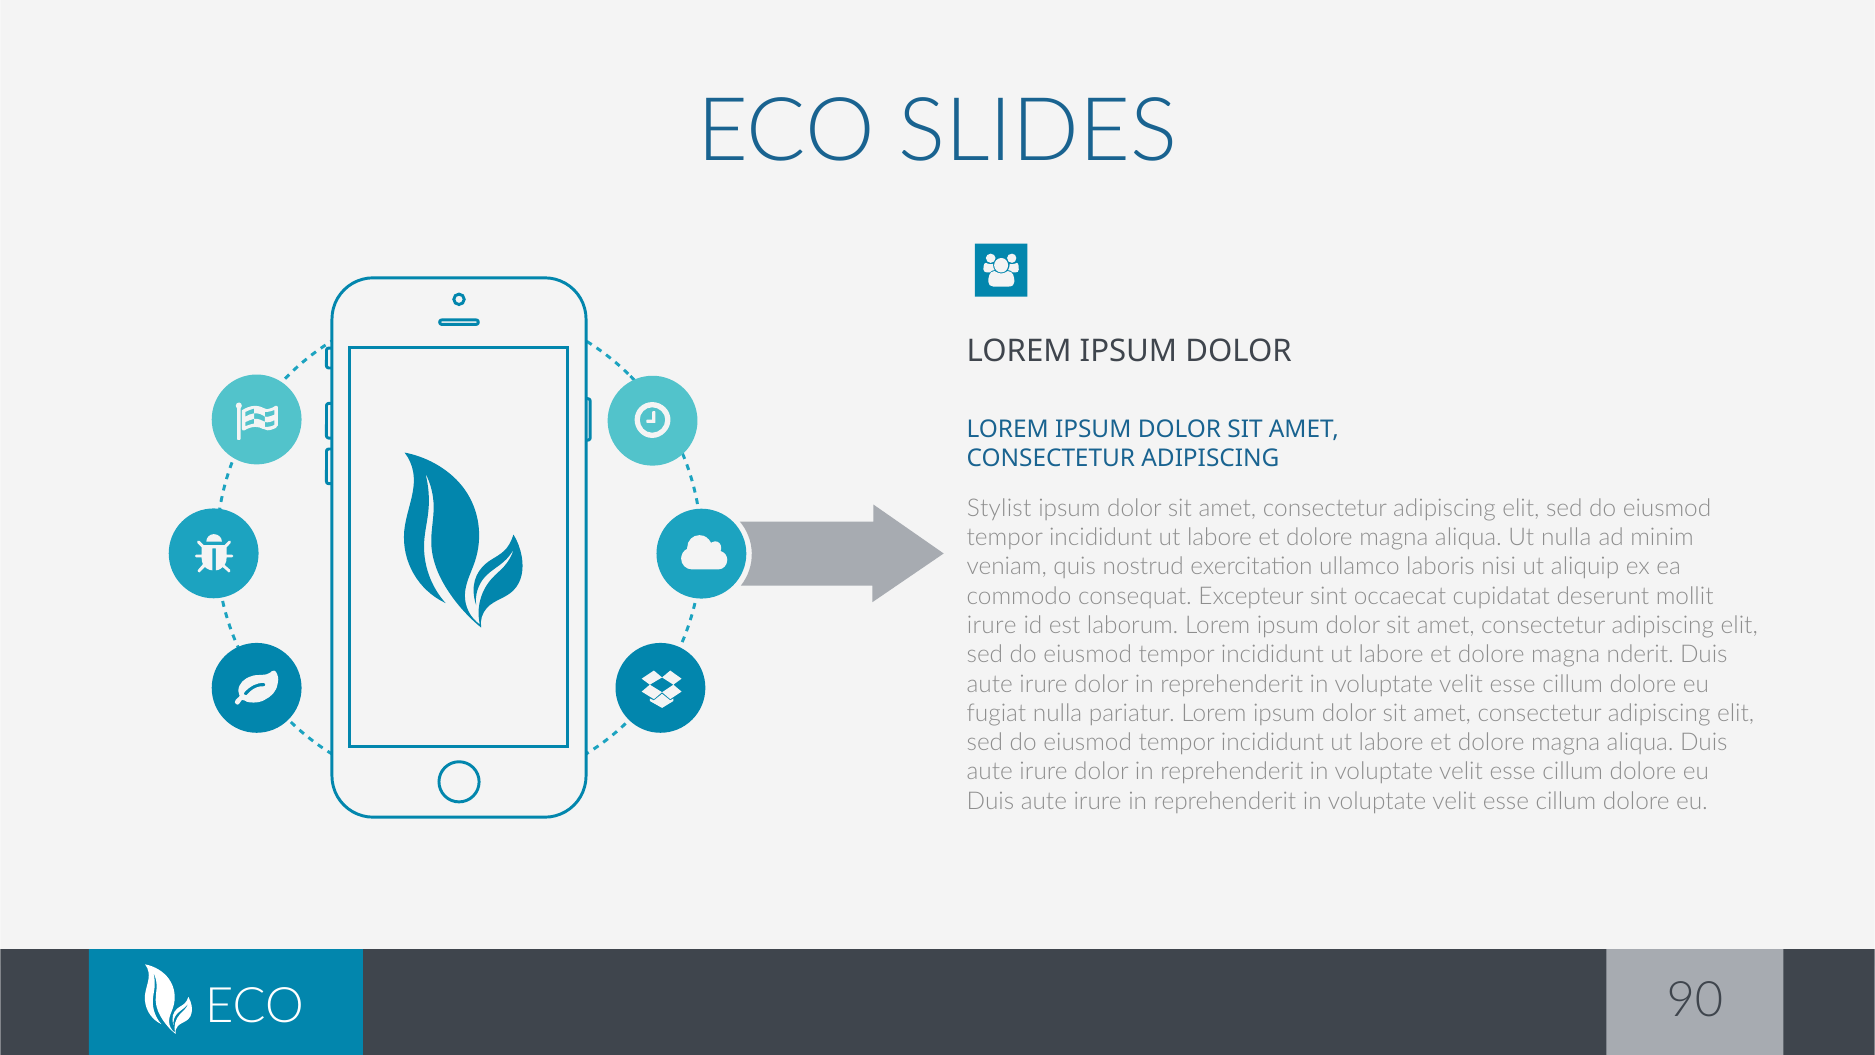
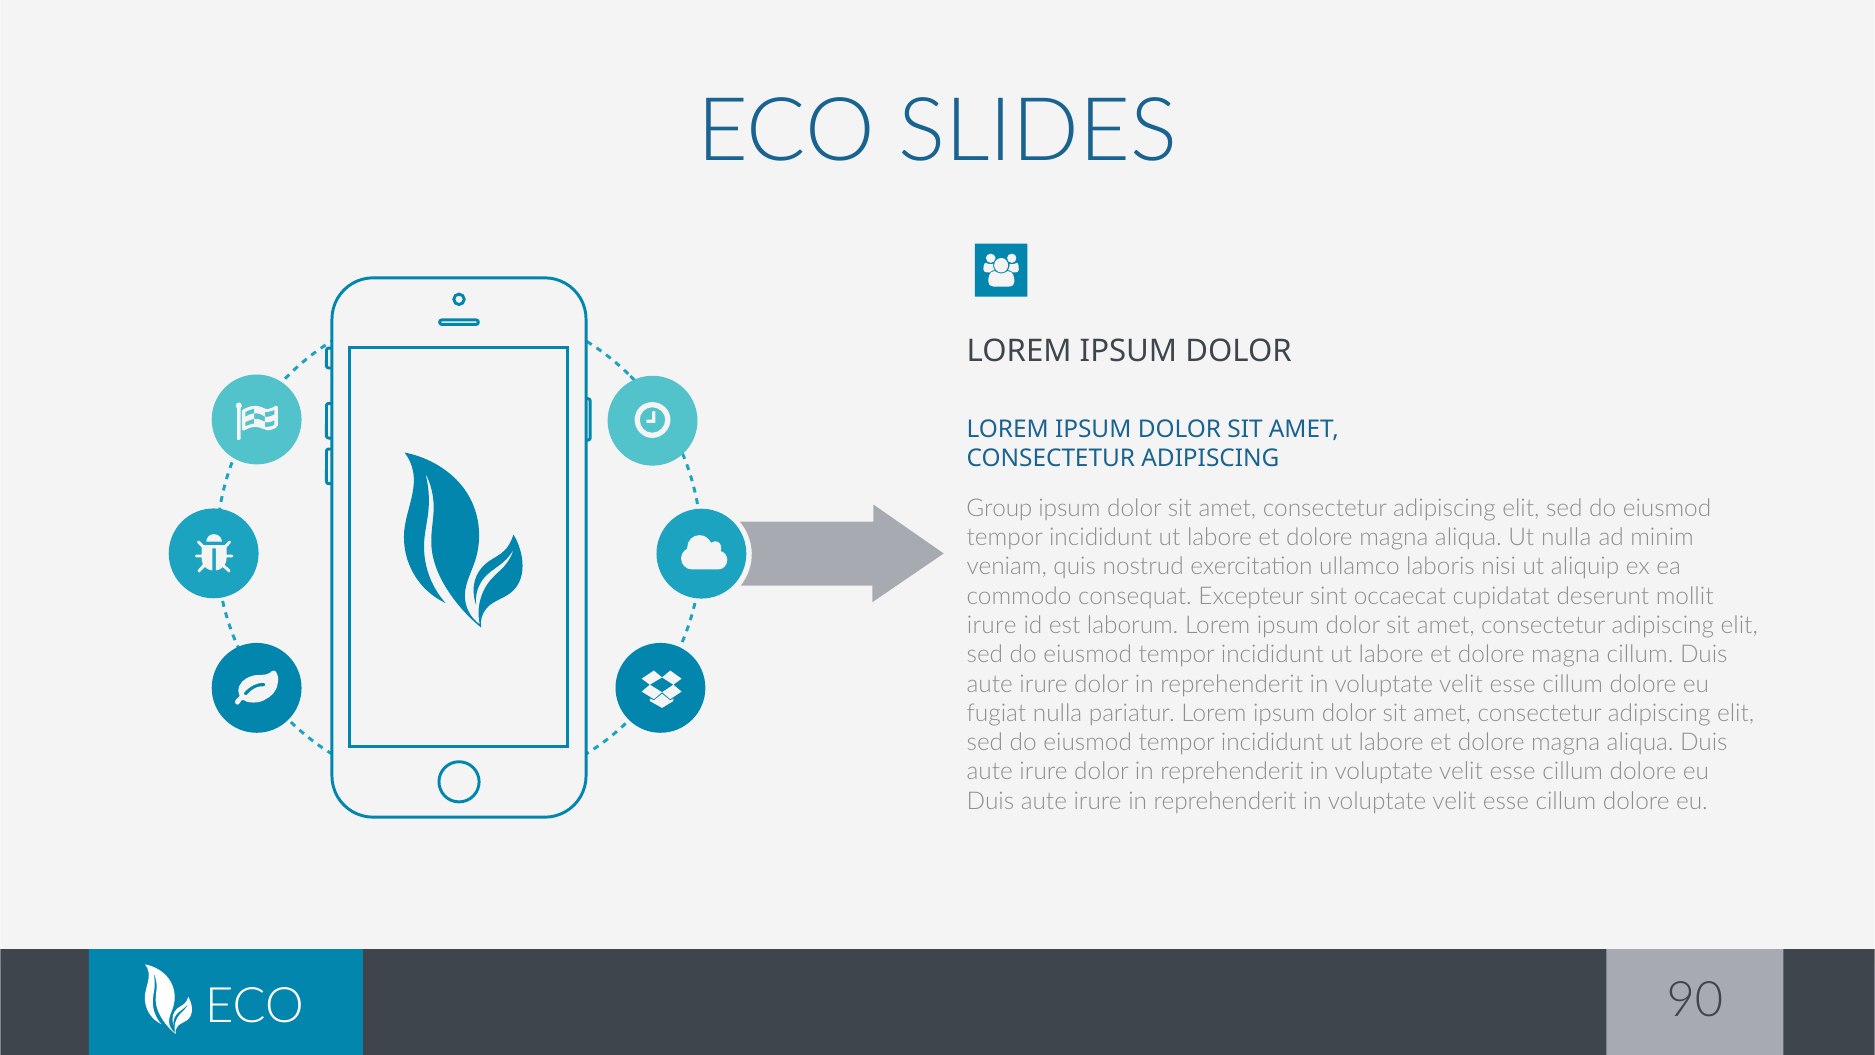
Stylist: Stylist -> Group
magna nderit: nderit -> cillum
